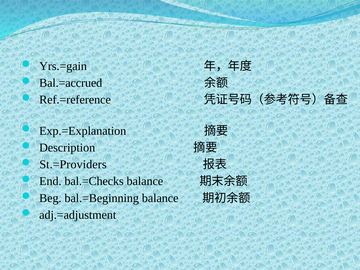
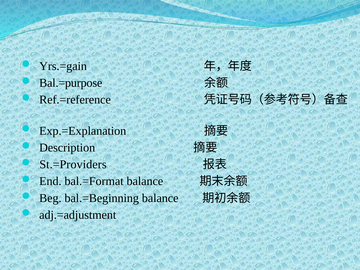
Bal.=accrued: Bal.=accrued -> Bal.=purpose
bal.=Checks: bal.=Checks -> bal.=Format
